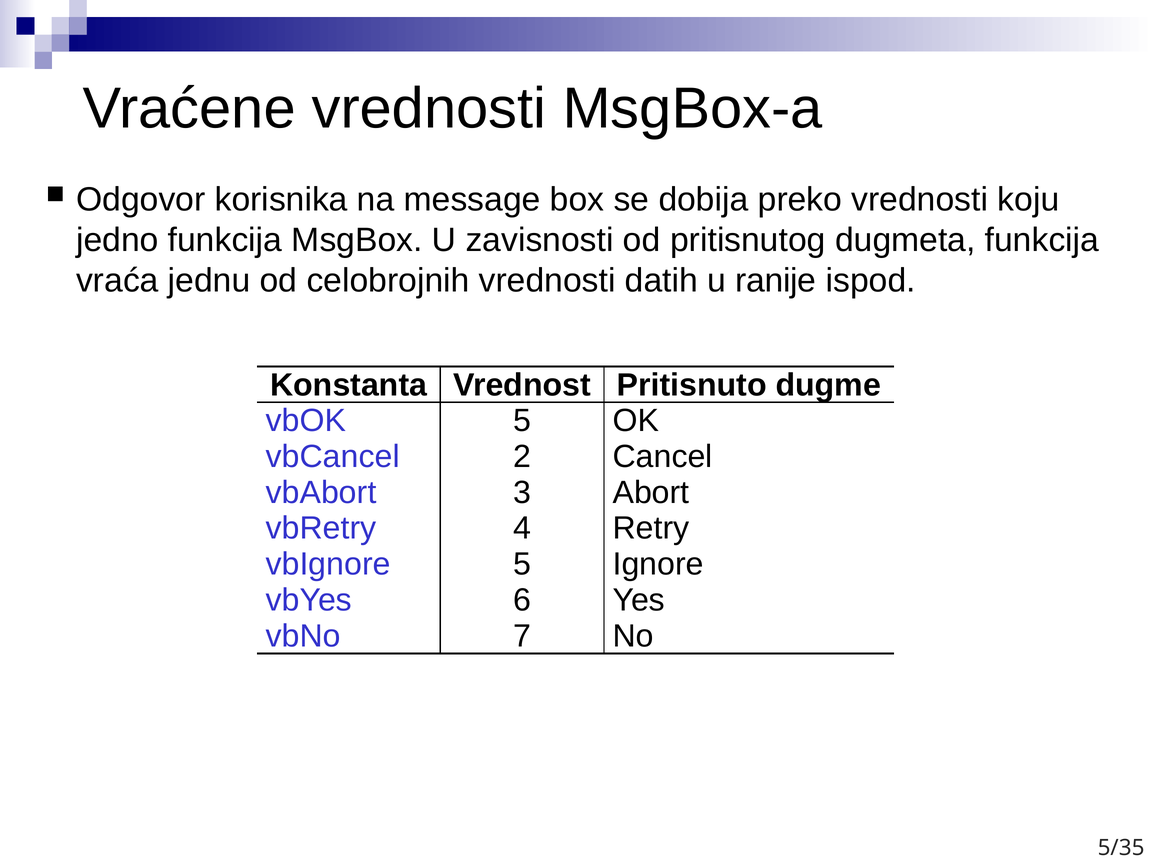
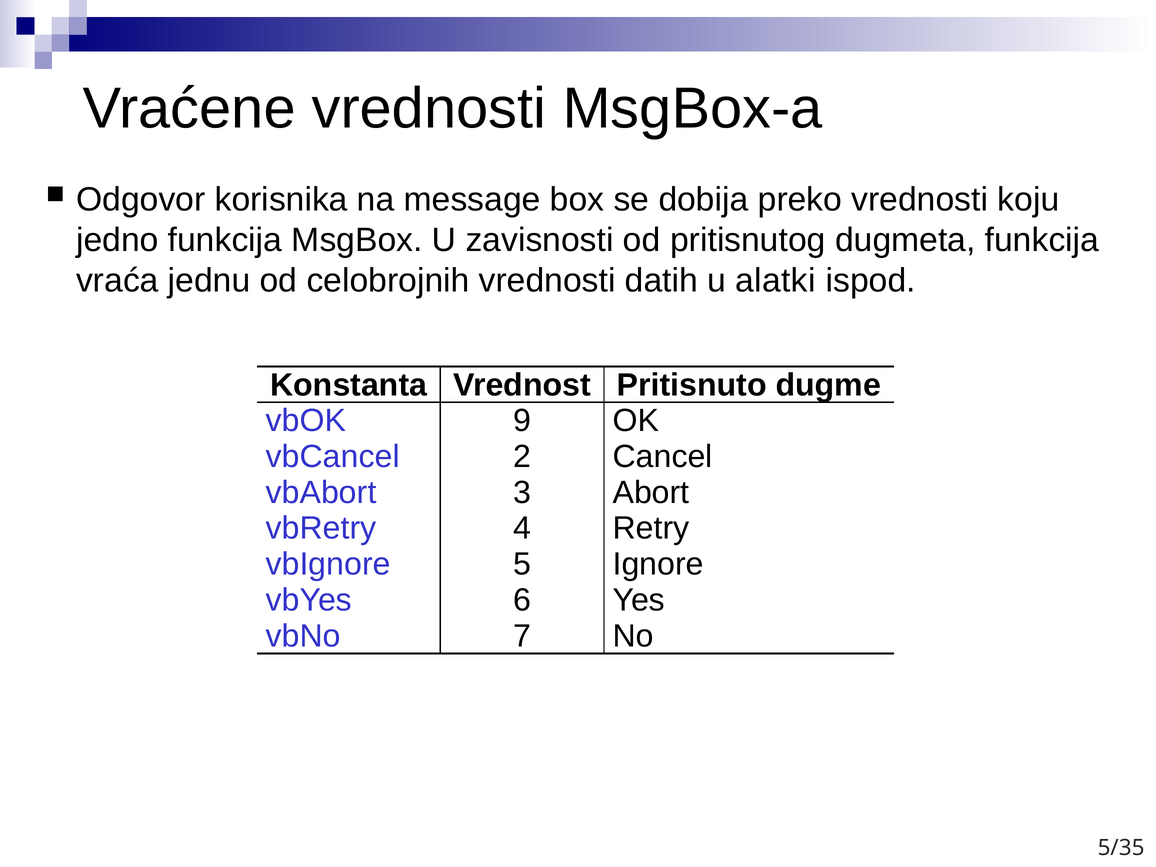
ranije: ranije -> alatki
vbOK 5: 5 -> 9
